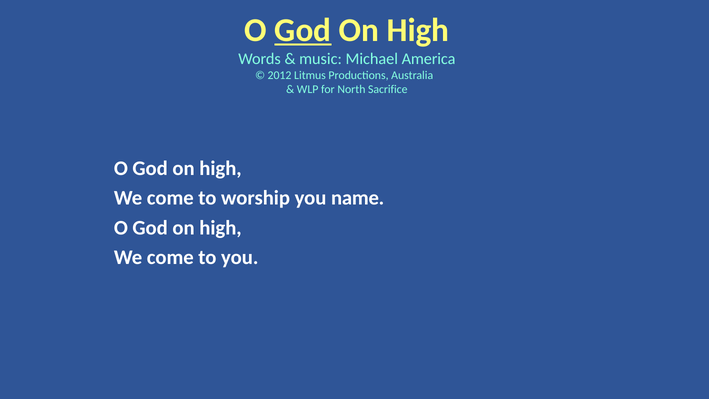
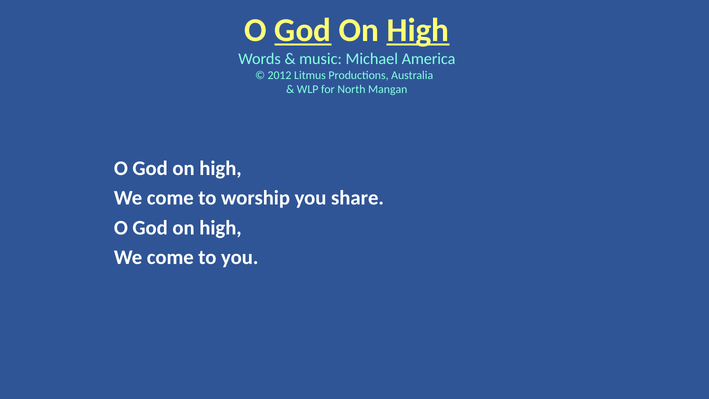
High at (418, 30) underline: none -> present
Sacrifice: Sacrifice -> Mangan
name: name -> share
